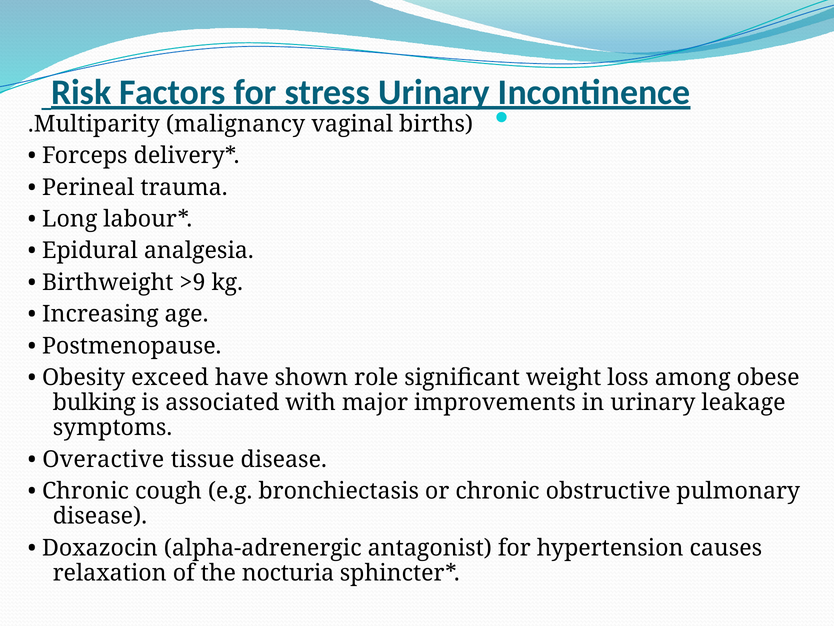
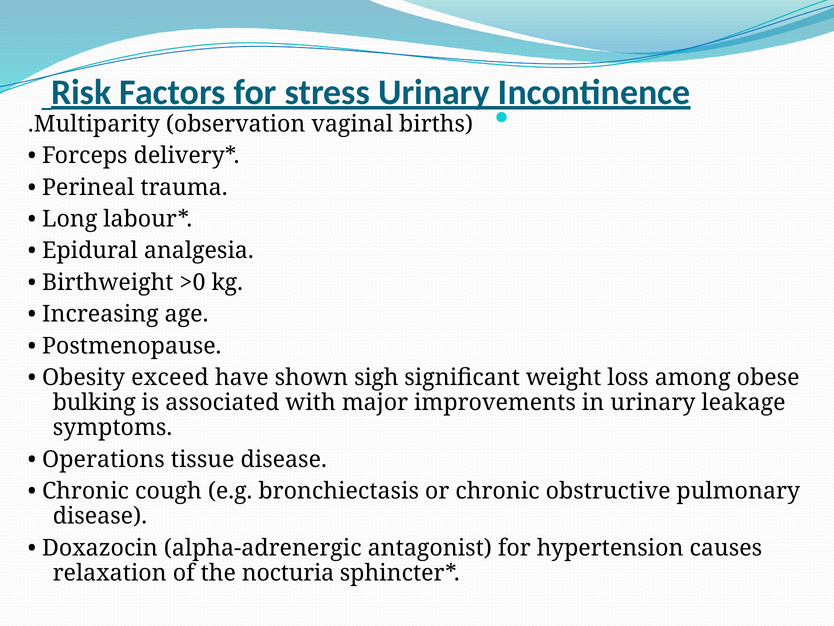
malignancy: malignancy -> observation
>9: >9 -> >0
role: role -> sigh
Overactive: Overactive -> Operations
